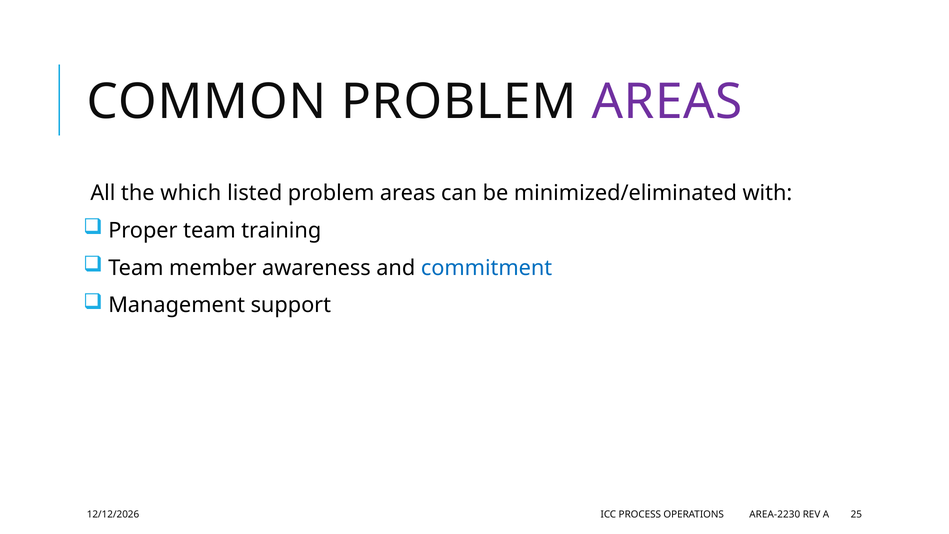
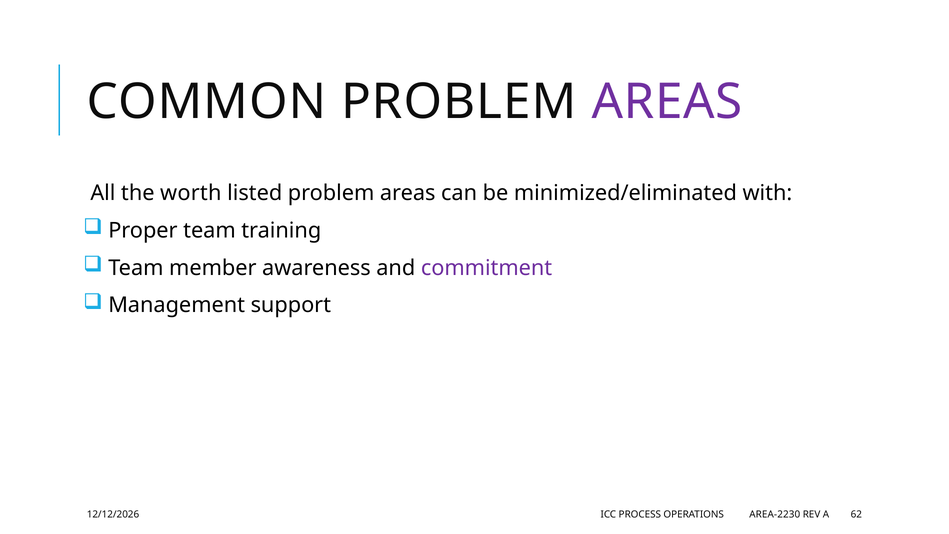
which: which -> worth
commitment colour: blue -> purple
25: 25 -> 62
